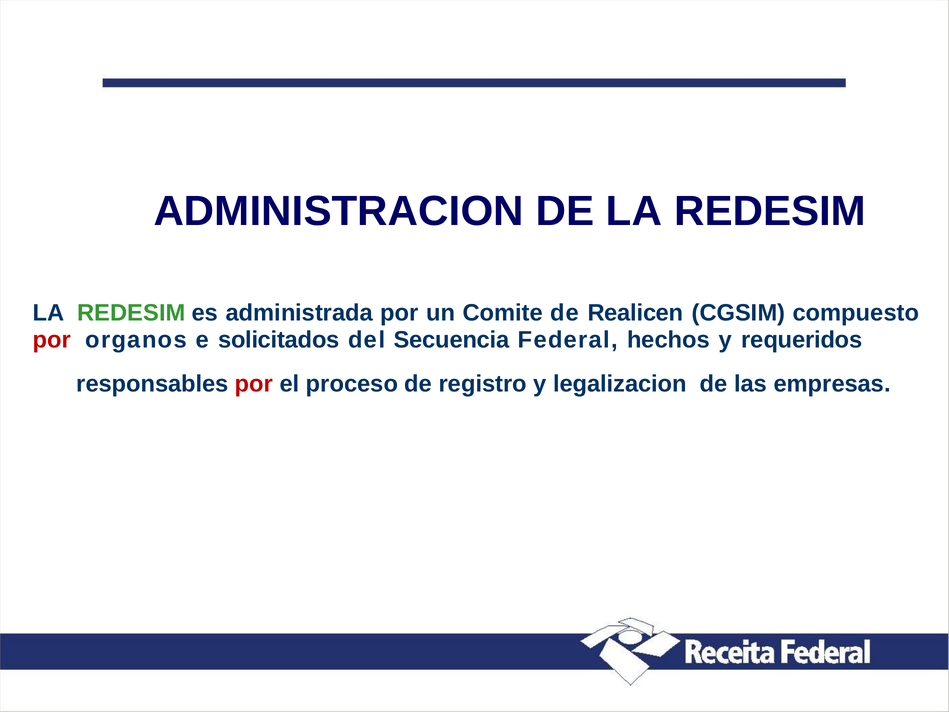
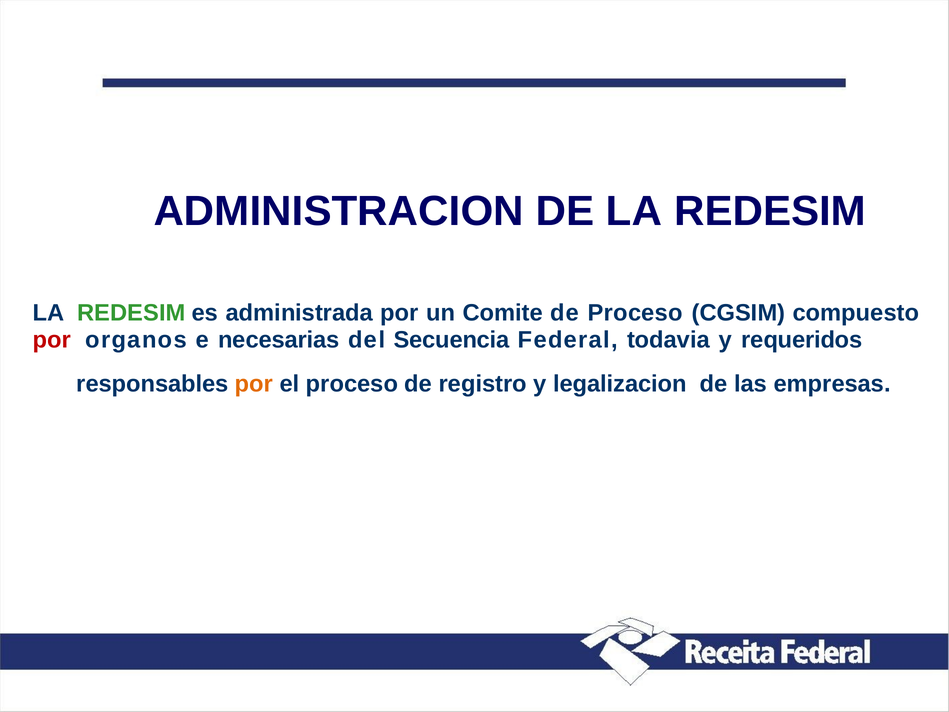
de Realicen: Realicen -> Proceso
solicitados: solicitados -> necesarias
hechos: hechos -> todavia
por at (254, 384) colour: red -> orange
